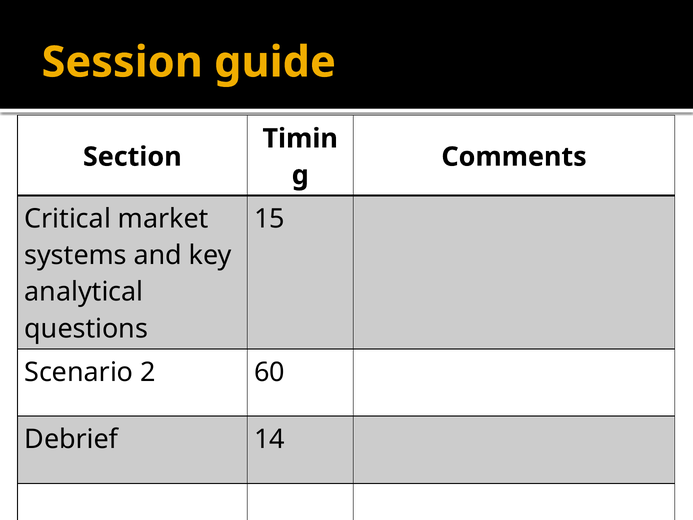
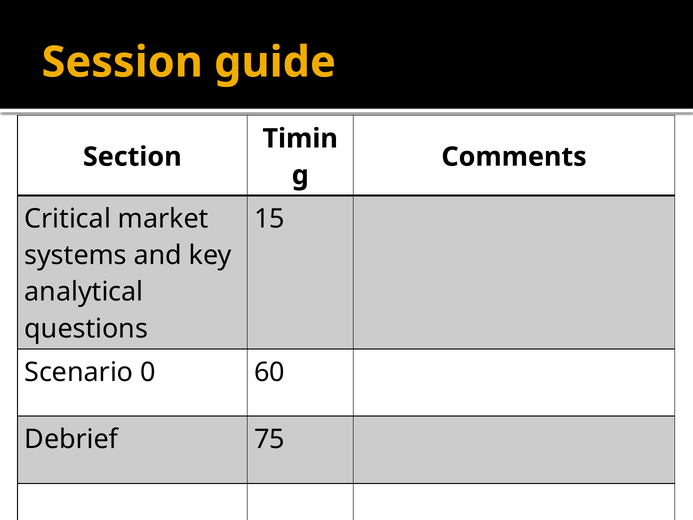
2: 2 -> 0
14: 14 -> 75
